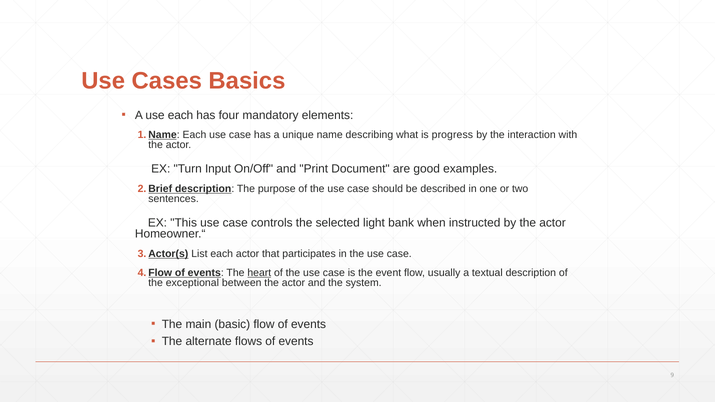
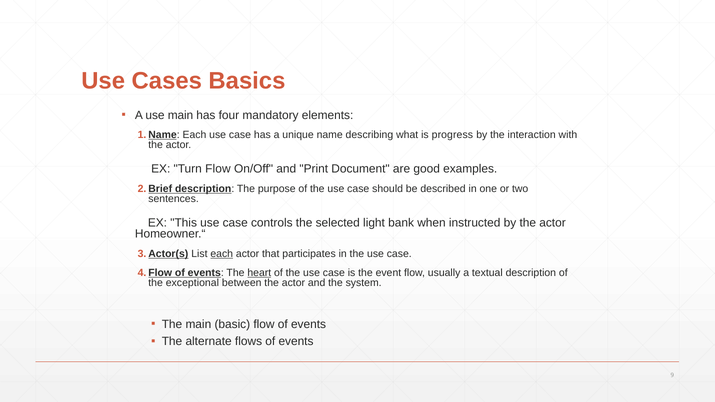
use each: each -> main
Turn Input: Input -> Flow
each at (222, 254) underline: none -> present
